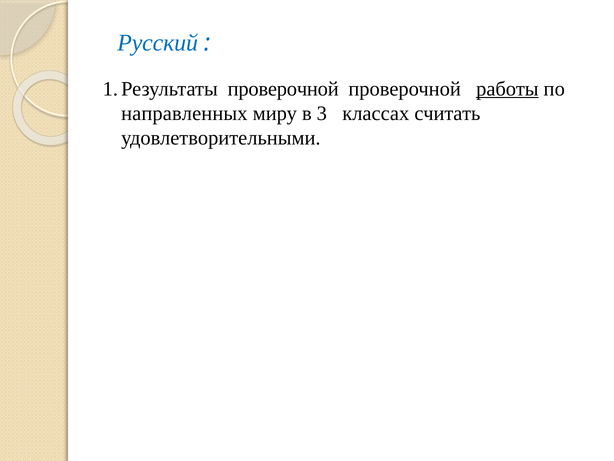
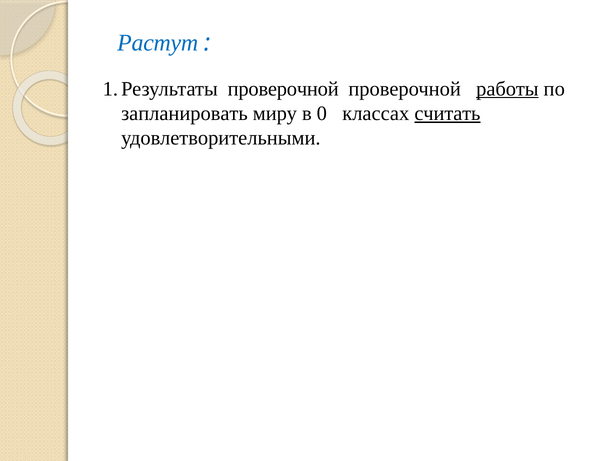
Русский: Русский -> Растут
направленных: направленных -> запланировать
3: 3 -> 0
считать underline: none -> present
